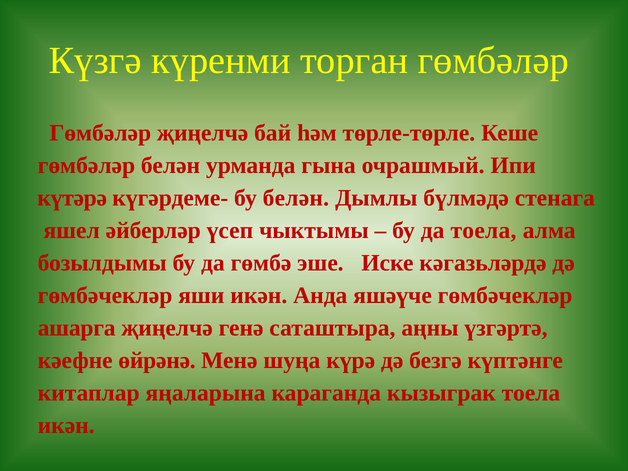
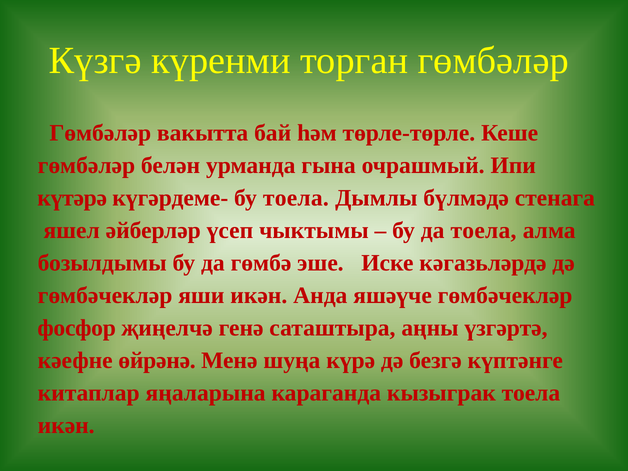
Гөмбәләр җиңелчә: җиңелчә -> вакытта
бу белән: белән -> тоела
ашарга: ашарга -> фосфор
